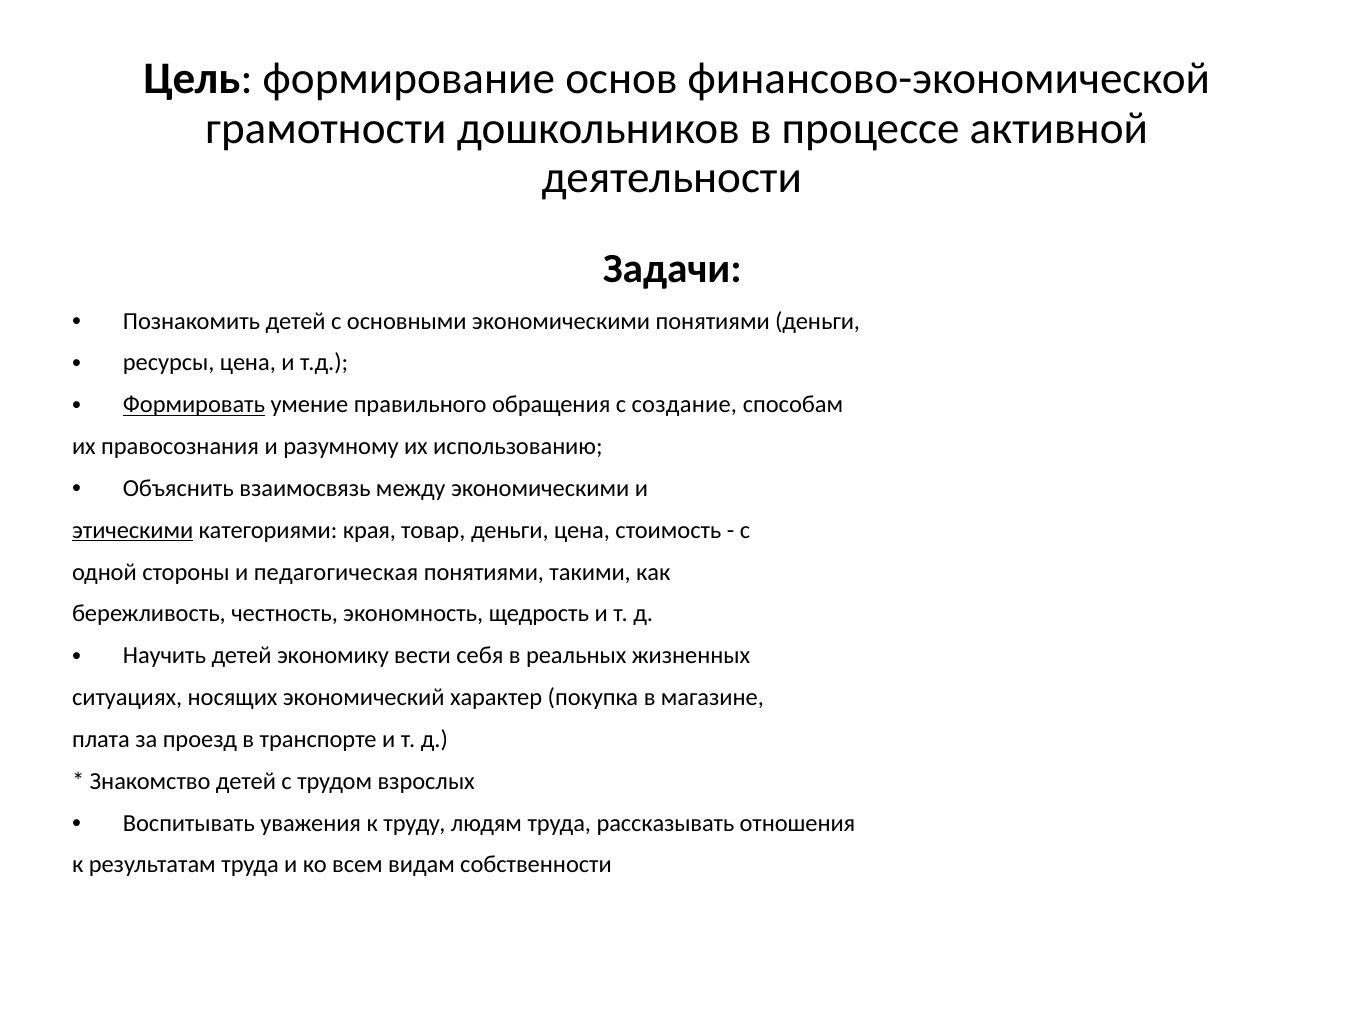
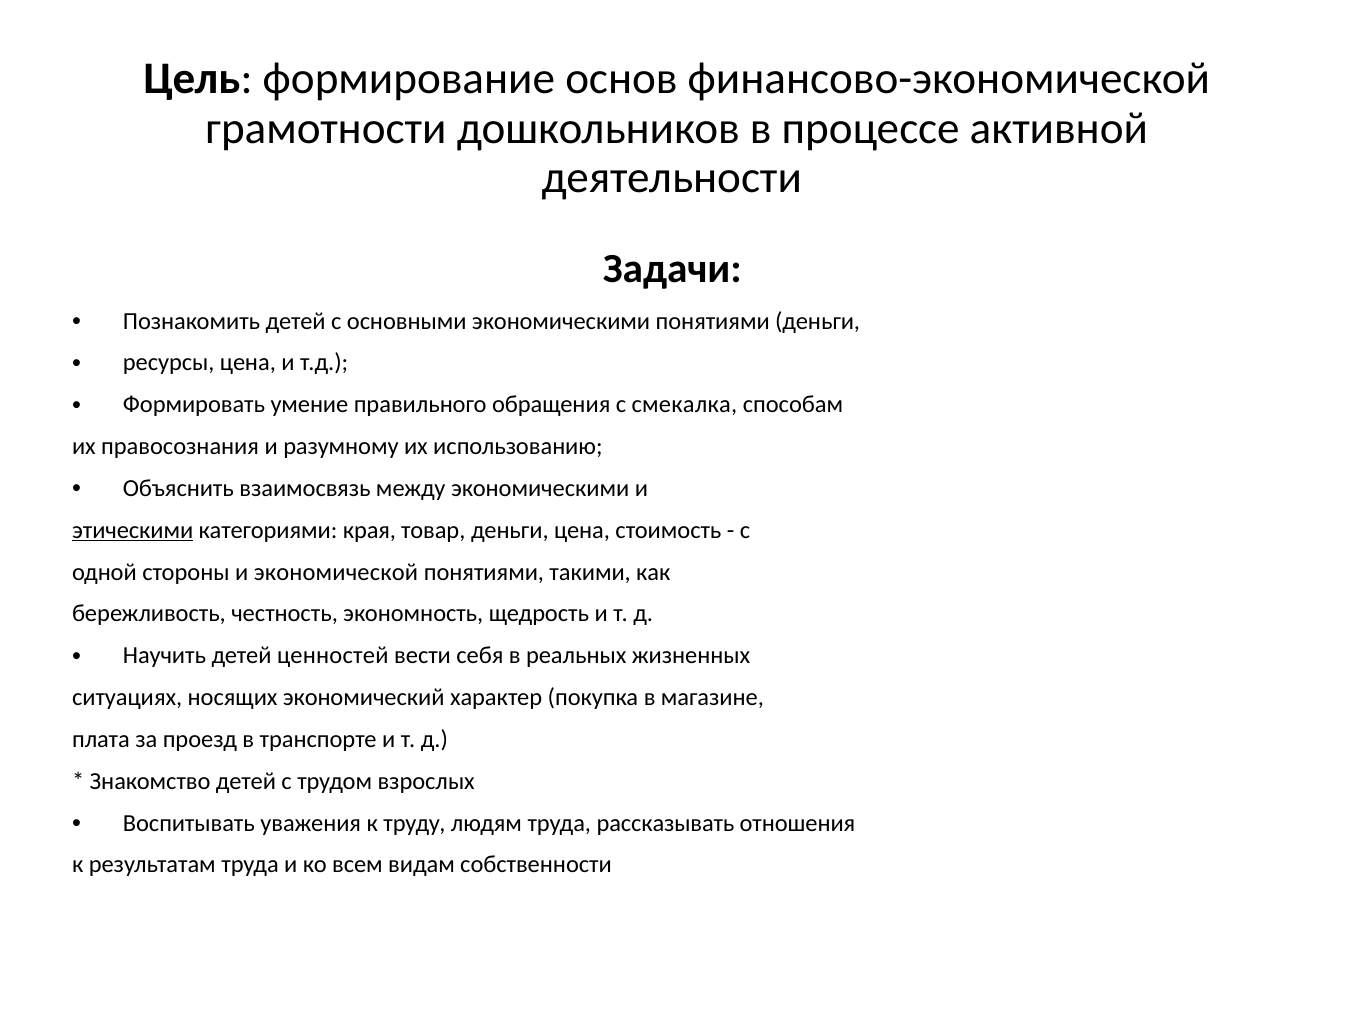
Формировать underline: present -> none
создание: создание -> смекалка
педагогическая: педагогическая -> экономической
экономику: экономику -> ценностей
